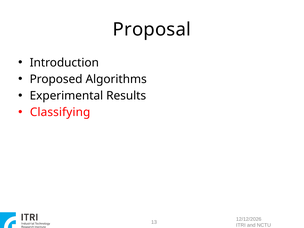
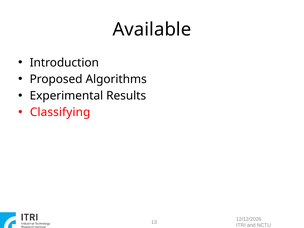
Proposal: Proposal -> Available
